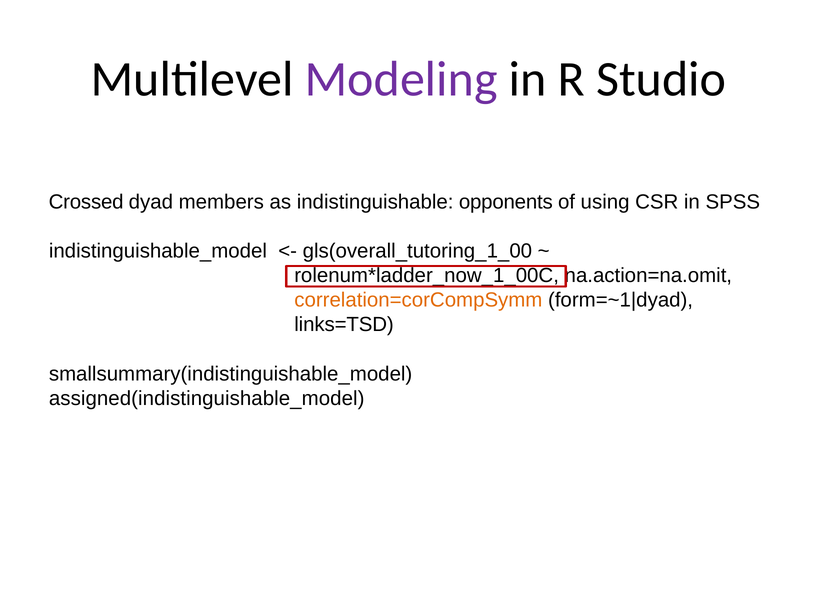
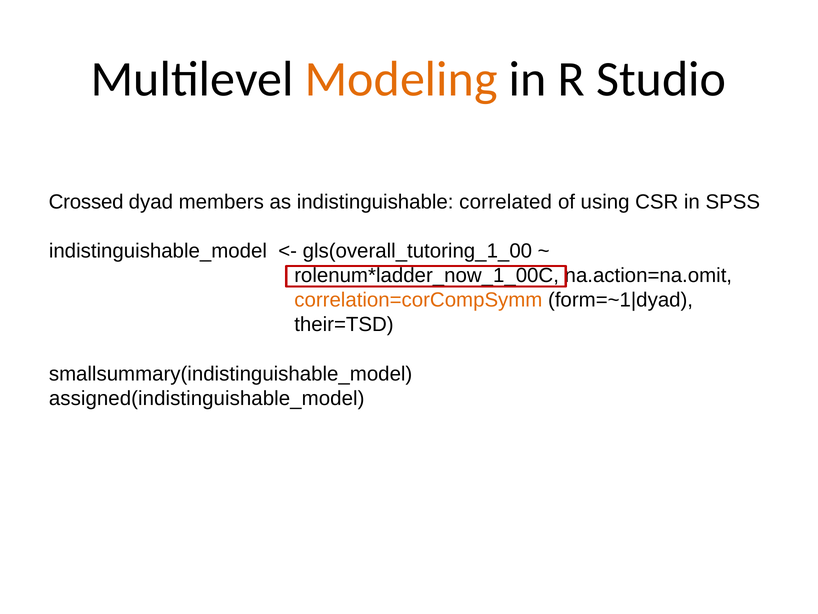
Modeling colour: purple -> orange
opponents: opponents -> correlated
links=TSD: links=TSD -> their=TSD
